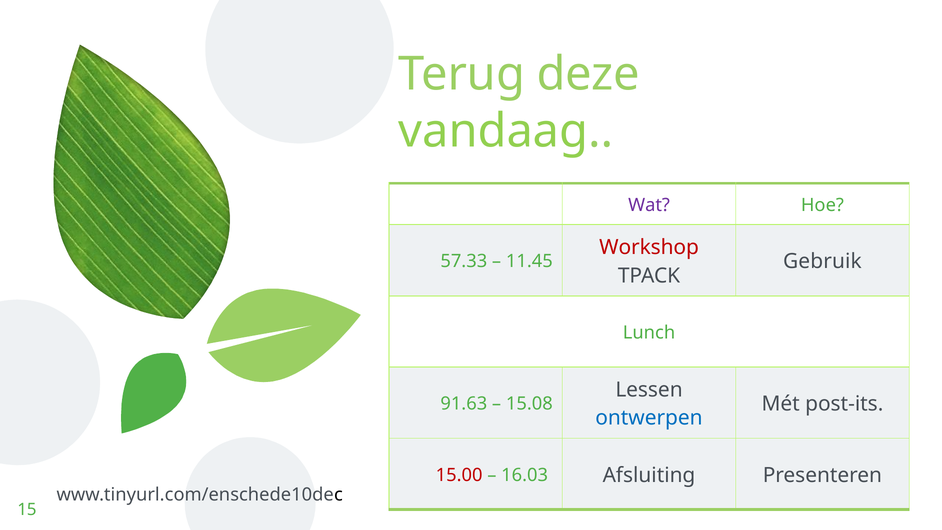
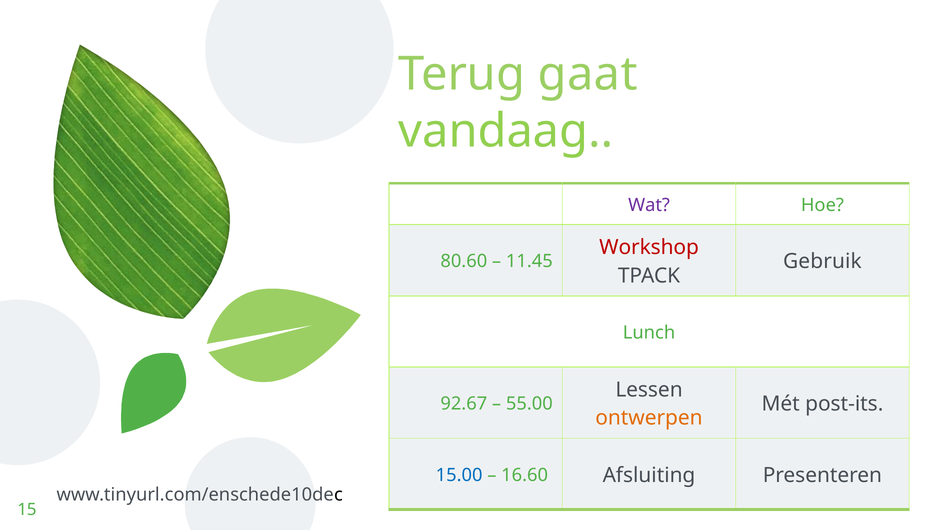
deze: deze -> gaat
57.33: 57.33 -> 80.60
91.63: 91.63 -> 92.67
15.08: 15.08 -> 55.00
ontwerpen colour: blue -> orange
15.00 colour: red -> blue
16.03: 16.03 -> 16.60
